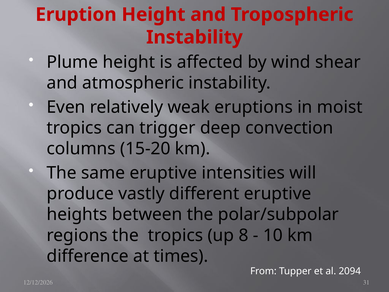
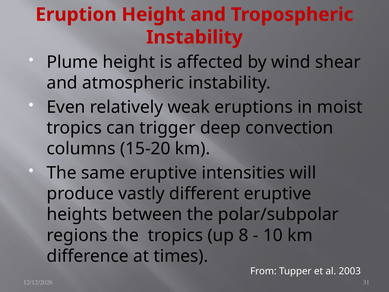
2094: 2094 -> 2003
